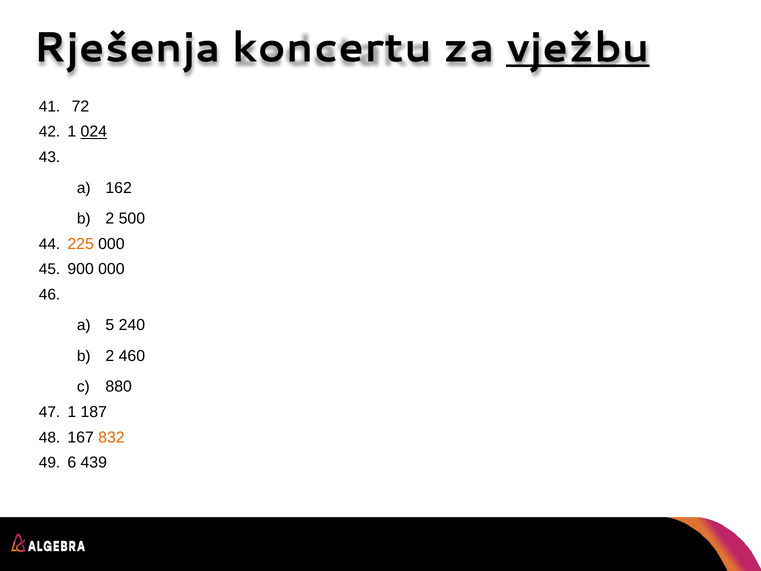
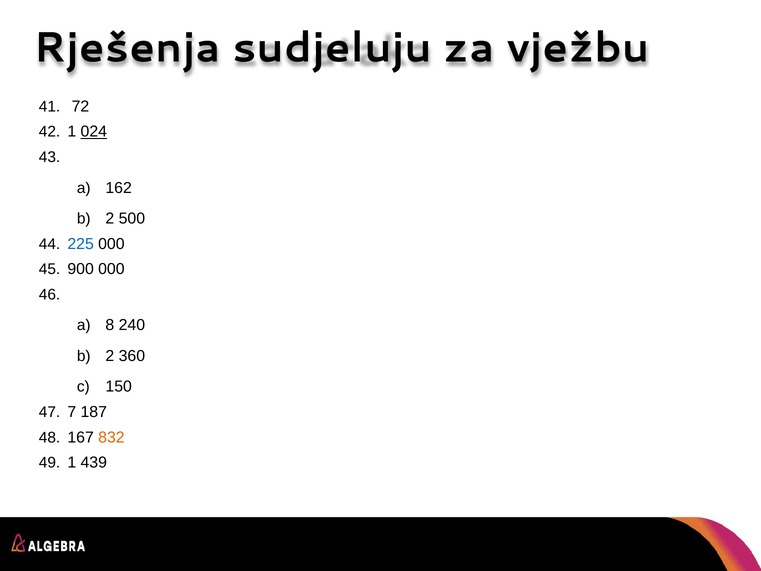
koncertu: koncertu -> sudjeluju
vježbu underline: present -> none
225 colour: orange -> blue
5: 5 -> 8
460: 460 -> 360
880: 880 -> 150
1 at (72, 412): 1 -> 7
6 at (72, 463): 6 -> 1
